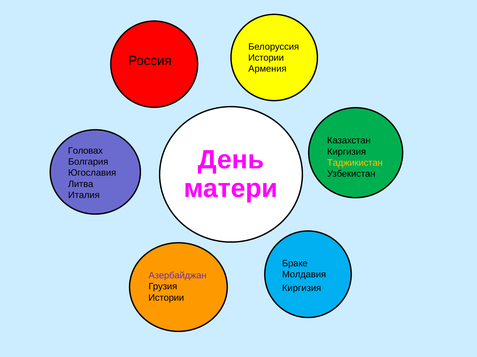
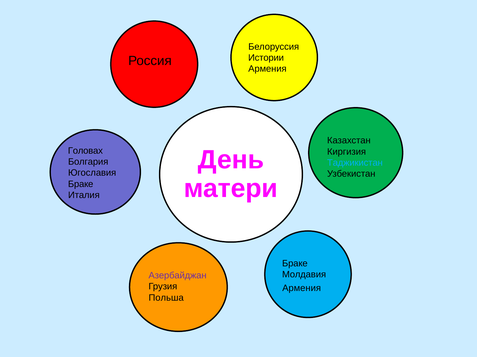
Таджикистан colour: yellow -> light blue
Литва at (81, 184): Литва -> Браке
Киргизия at (302, 289): Киргизия -> Армения
Истории at (166, 298): Истории -> Польша
